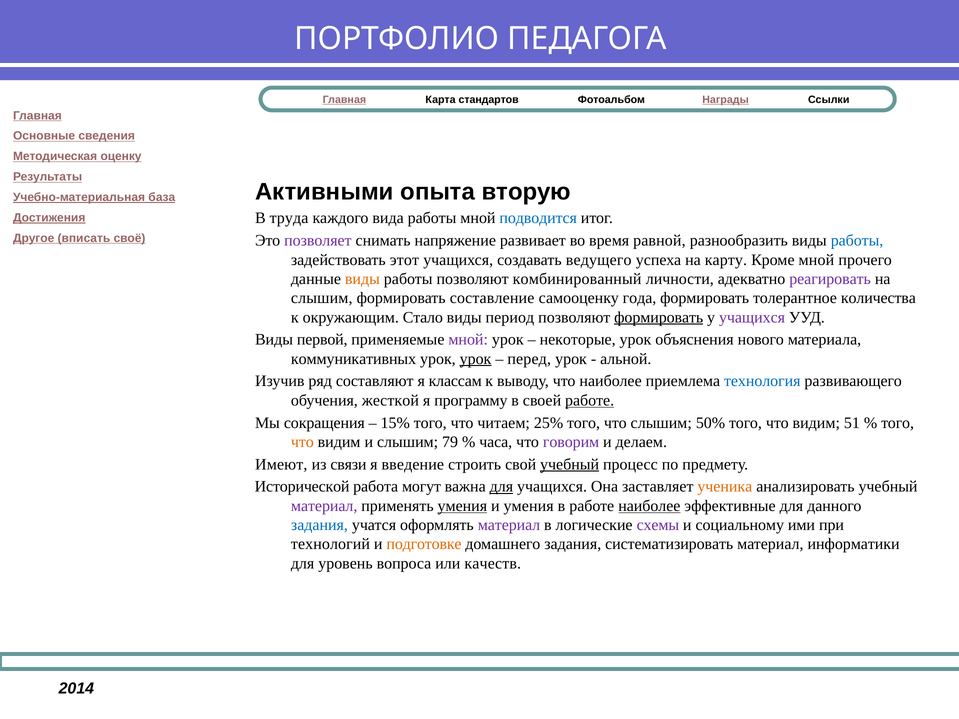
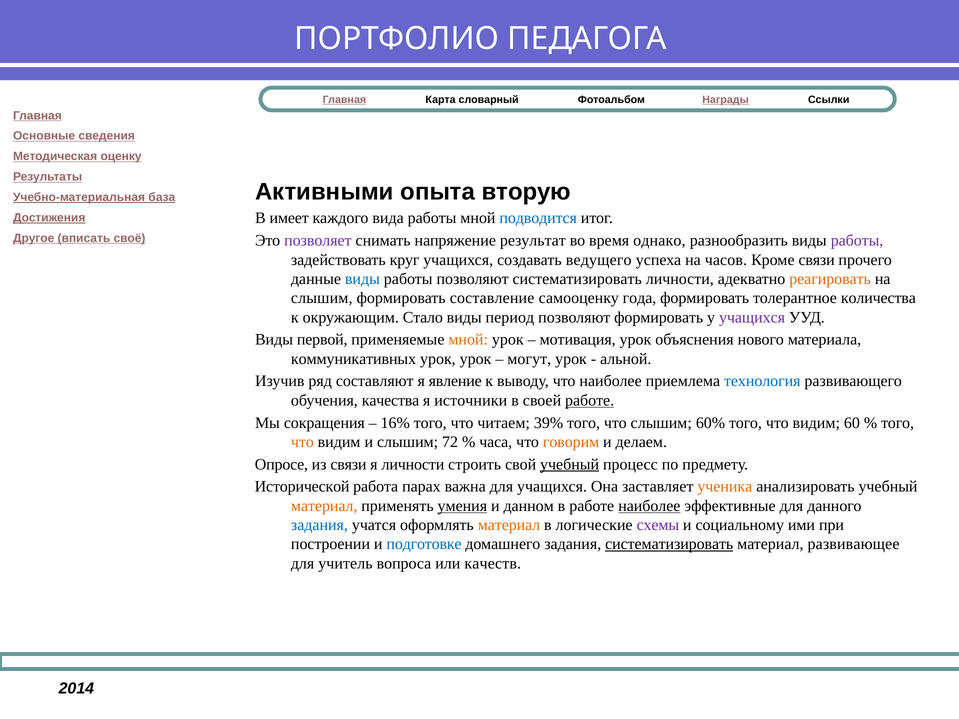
стандартов: стандартов -> словарный
труда: труда -> имеет
развивает: развивает -> результат
равной: равной -> однако
работы at (857, 241) colour: blue -> purple
этот: этот -> круг
карту: карту -> часов
Кроме мной: мной -> связи
виды at (362, 279) colour: orange -> blue
позволяют комбинированный: комбинированный -> систематизировать
реагировать colour: purple -> orange
формировать at (659, 317) underline: present -> none
мной at (468, 340) colour: purple -> orange
некоторые: некоторые -> мотивация
урок at (476, 359) underline: present -> none
перед: перед -> могут
классам: классам -> явление
жесткой: жесткой -> качества
программу: программу -> источники
15%: 15% -> 16%
25%: 25% -> 39%
50%: 50% -> 60%
51: 51 -> 60
79: 79 -> 72
говорим colour: purple -> orange
Имеют: Имеют -> Опросе
я введение: введение -> личности
могут: могут -> парах
для at (501, 487) underline: present -> none
материал at (324, 506) colour: purple -> orange
и умения: умения -> данном
материал at (509, 525) colour: purple -> orange
технологий: технологий -> построении
подготовке colour: orange -> blue
систематизировать at (669, 544) underline: none -> present
информатики: информатики -> развивающее
уровень: уровень -> учитель
